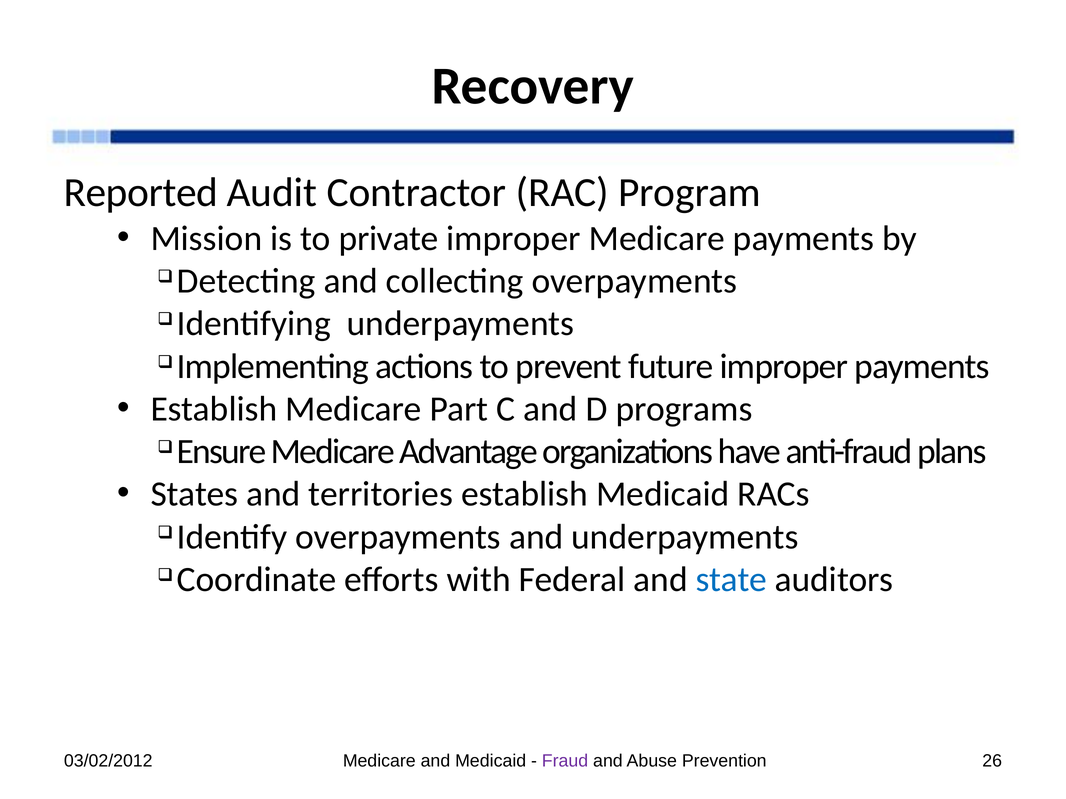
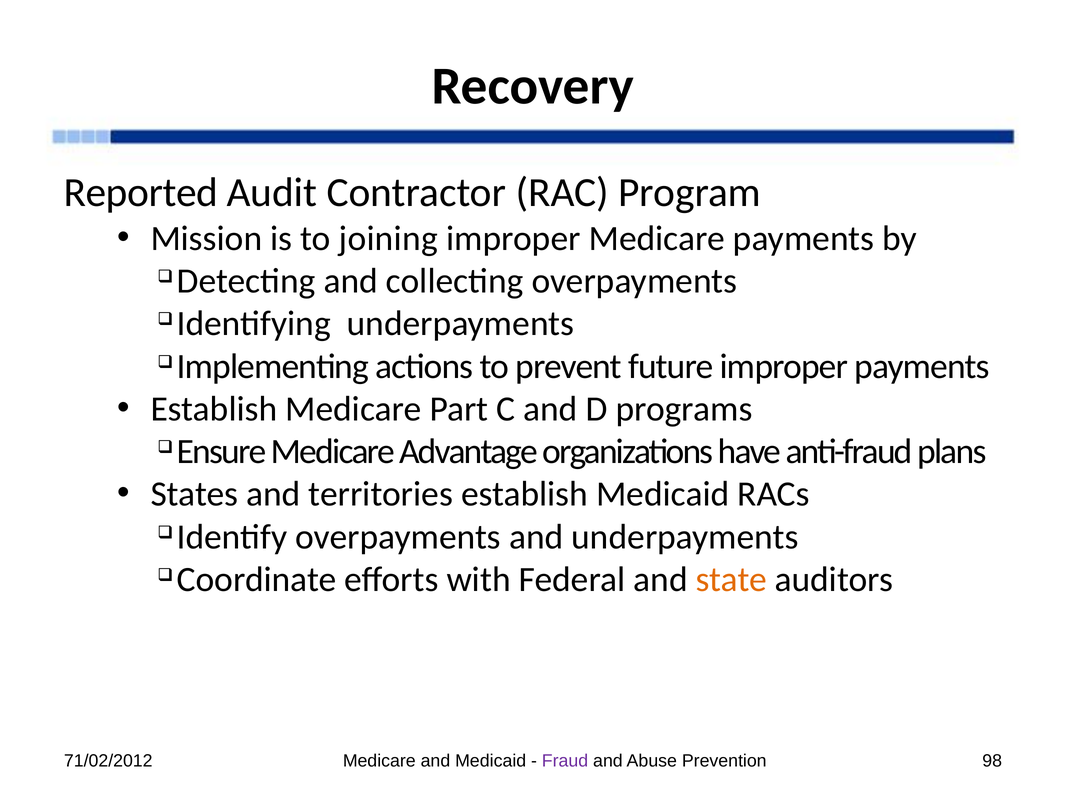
private: private -> joining
state colour: blue -> orange
03/02/2012: 03/02/2012 -> 71/02/2012
26: 26 -> 98
